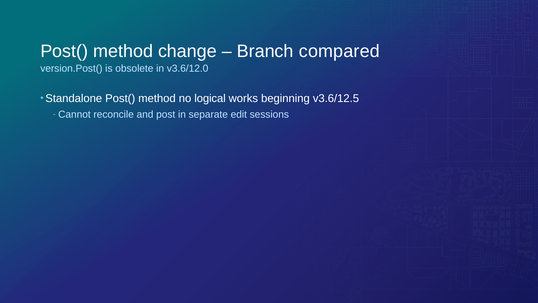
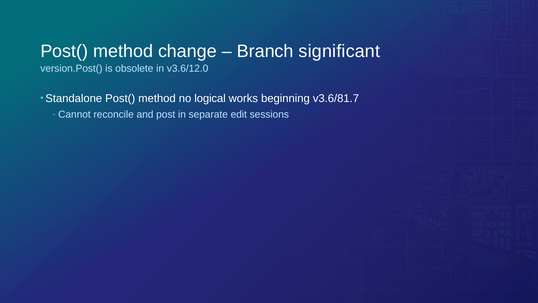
compared: compared -> significant
v3.6/12.5: v3.6/12.5 -> v3.6/81.7
